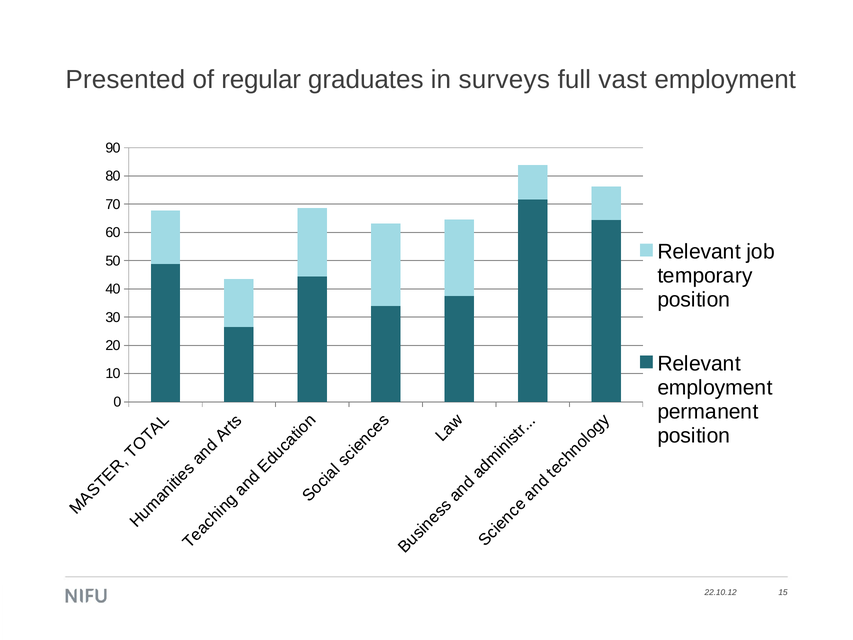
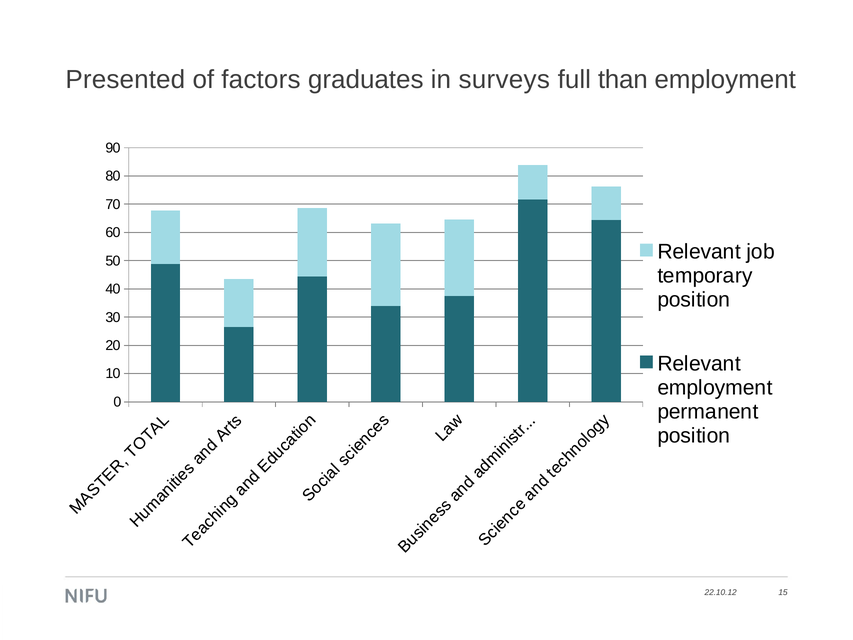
regular: regular -> factors
vast: vast -> than
